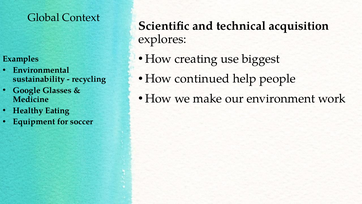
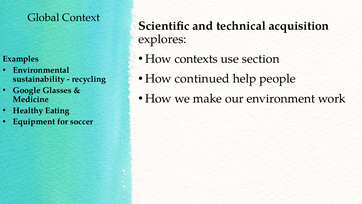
creating: creating -> contexts
biggest: biggest -> section
